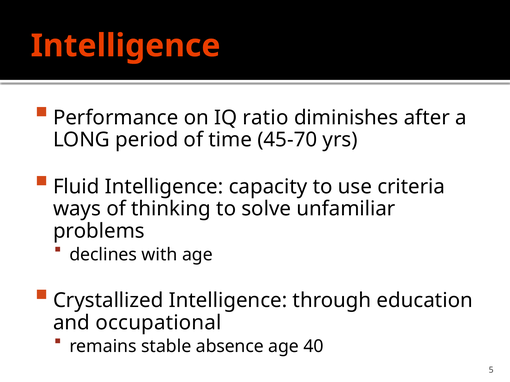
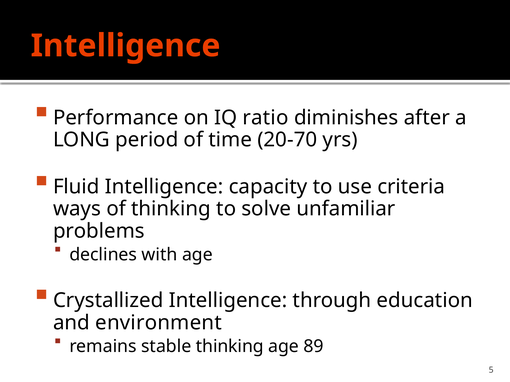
45-70: 45-70 -> 20-70
occupational: occupational -> environment
stable absence: absence -> thinking
40: 40 -> 89
